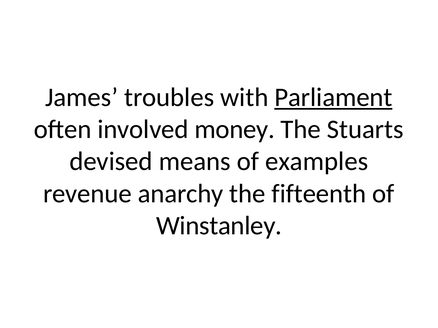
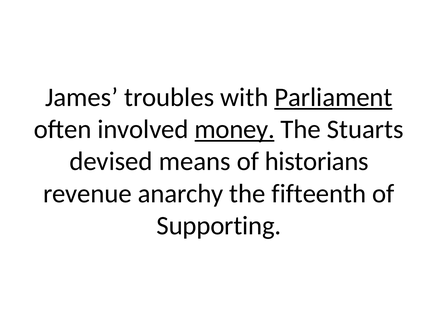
money underline: none -> present
examples: examples -> historians
Winstanley: Winstanley -> Supporting
